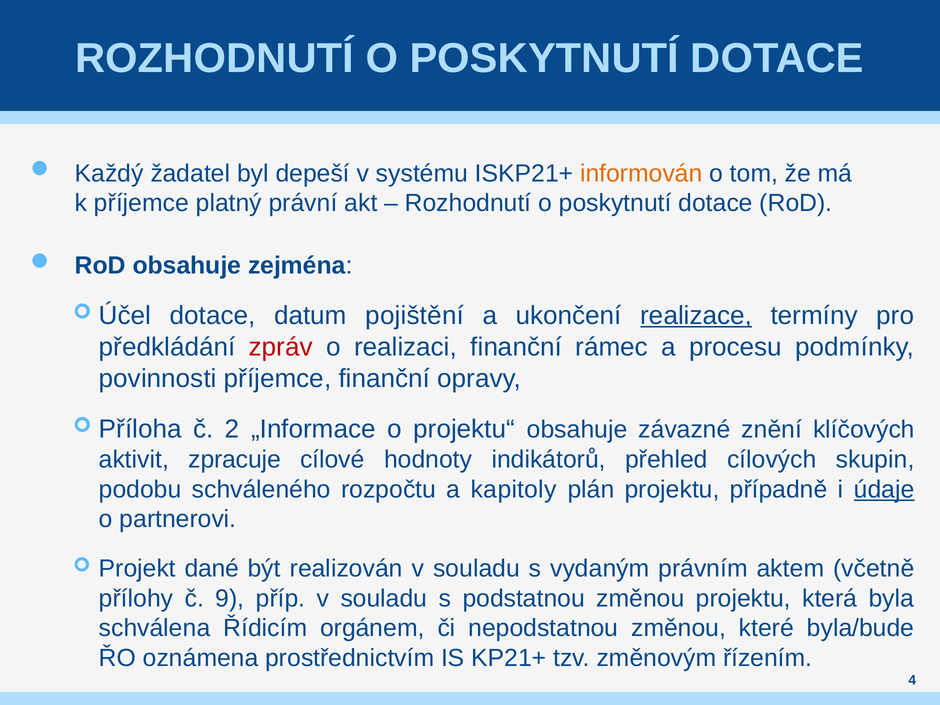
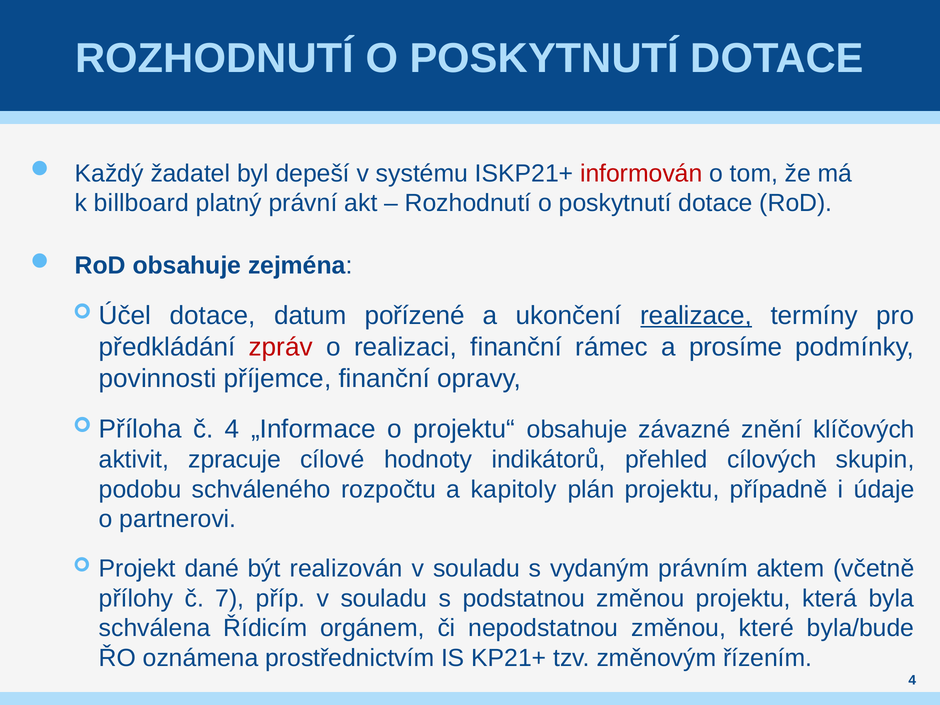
informován colour: orange -> red
k příjemce: příjemce -> billboard
pojištění: pojištění -> pořízené
procesu: procesu -> prosíme
č 2: 2 -> 4
údaje underline: present -> none
9: 9 -> 7
